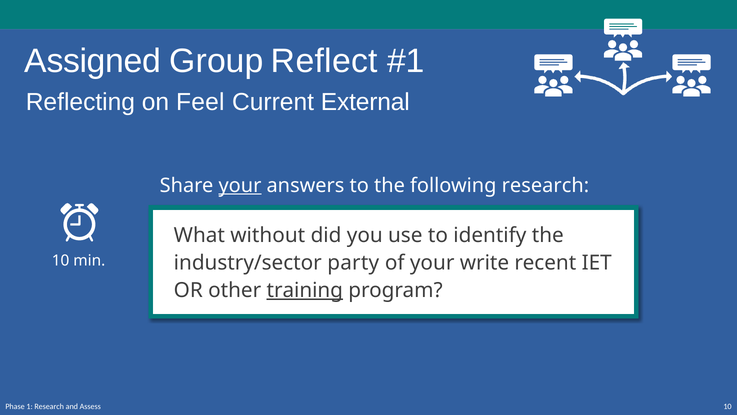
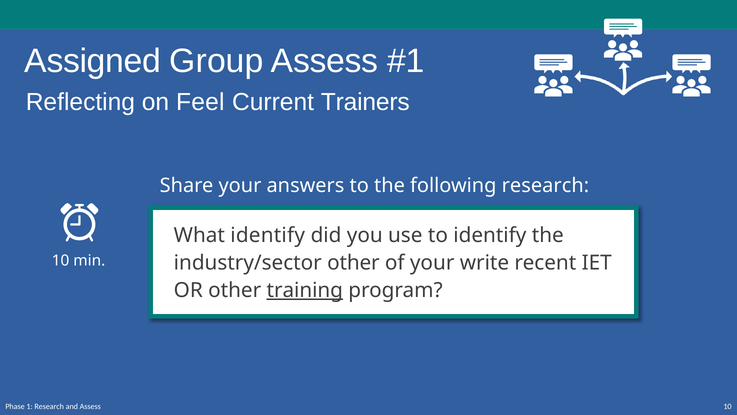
Group Reflect: Reflect -> Assess
External: External -> Trainers
your at (240, 185) underline: present -> none
What without: without -> identify
industry/sector party: party -> other
